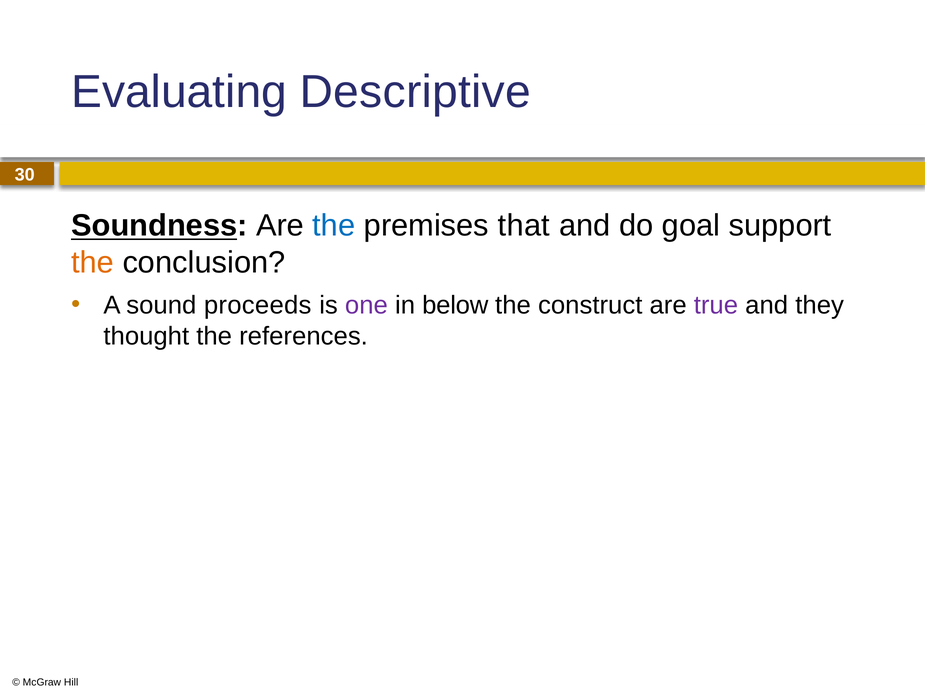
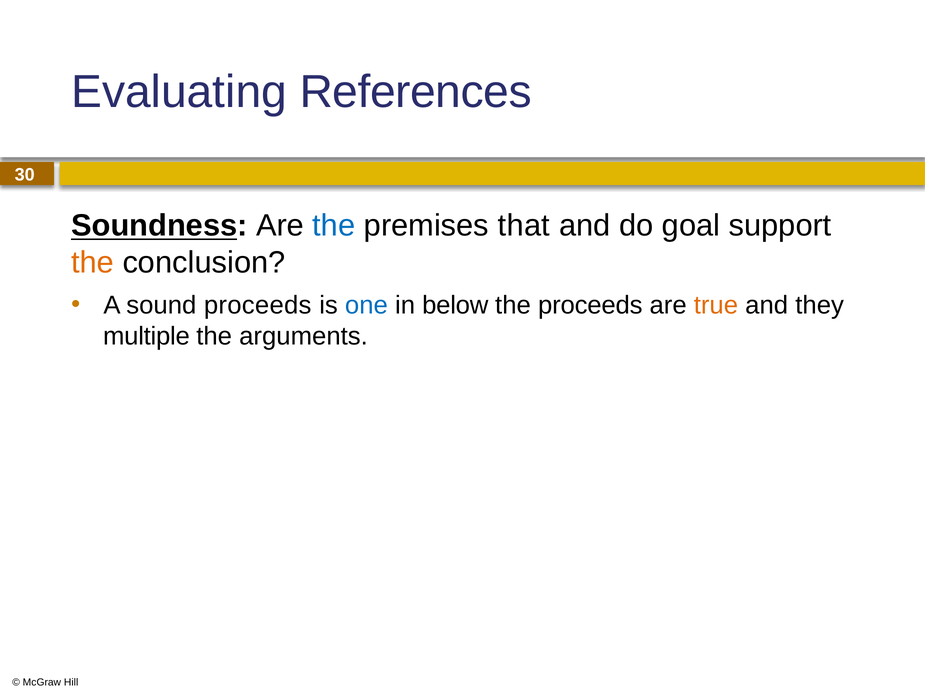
Descriptive: Descriptive -> References
one colour: purple -> blue
the construct: construct -> proceeds
true colour: purple -> orange
thought: thought -> multiple
references: references -> arguments
